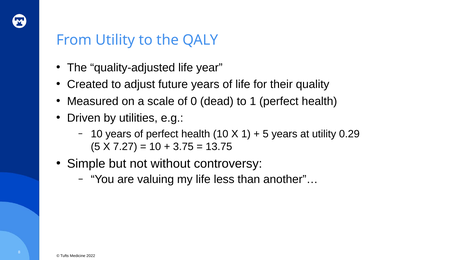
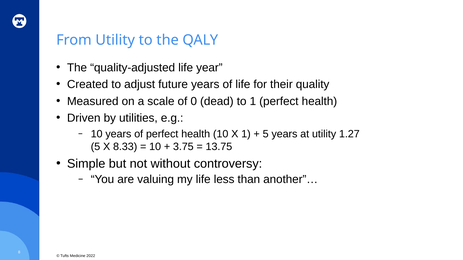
0.29: 0.29 -> 1.27
7.27: 7.27 -> 8.33
